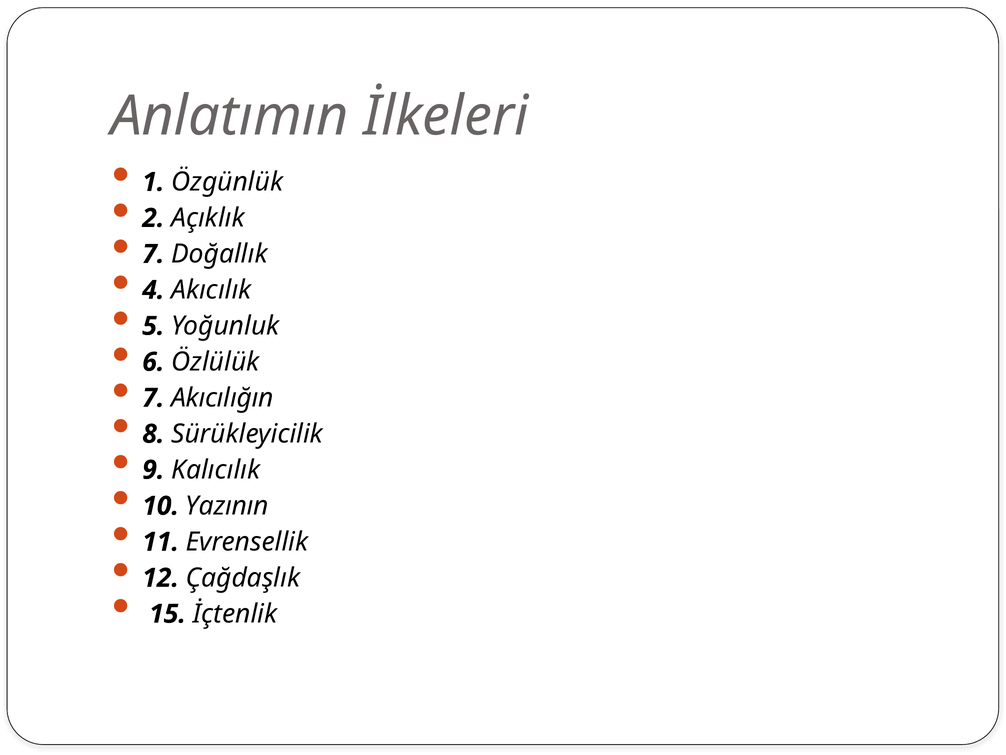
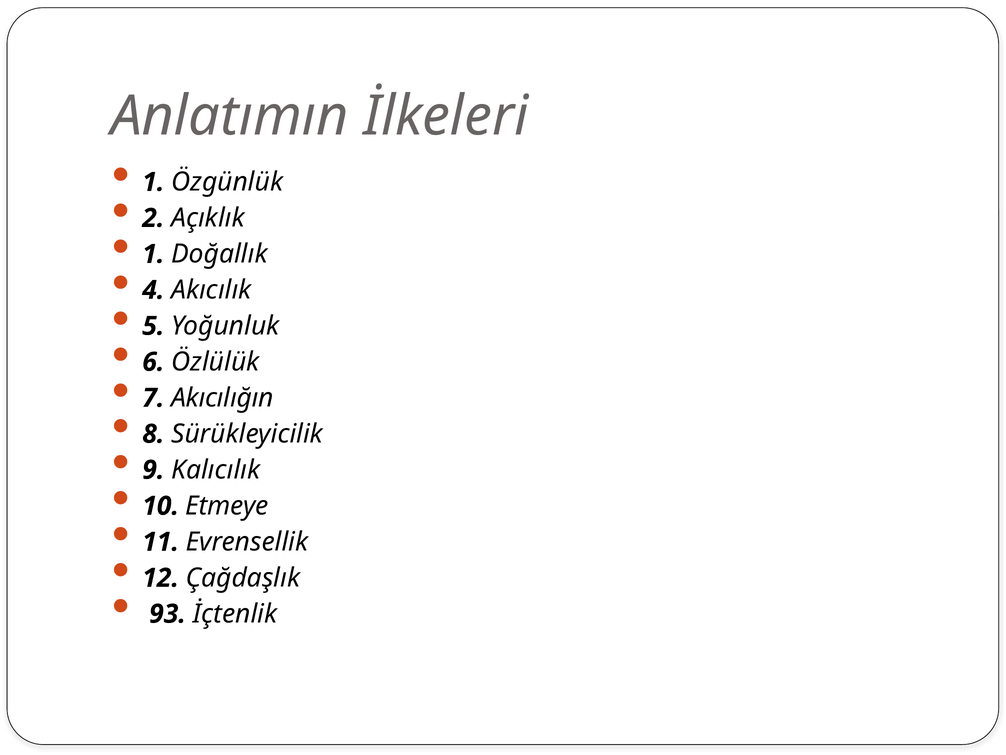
7 at (153, 254): 7 -> 1
Yazının: Yazının -> Etmeye
15: 15 -> 93
